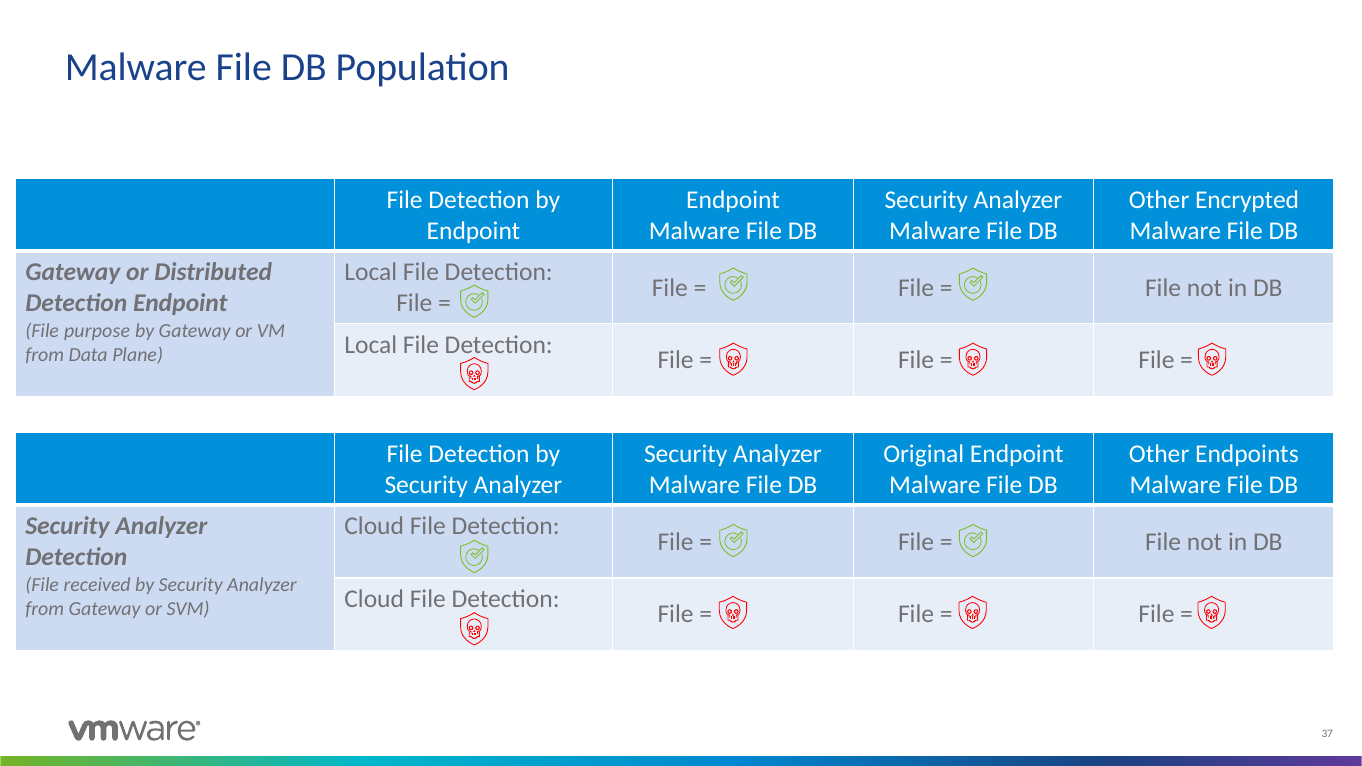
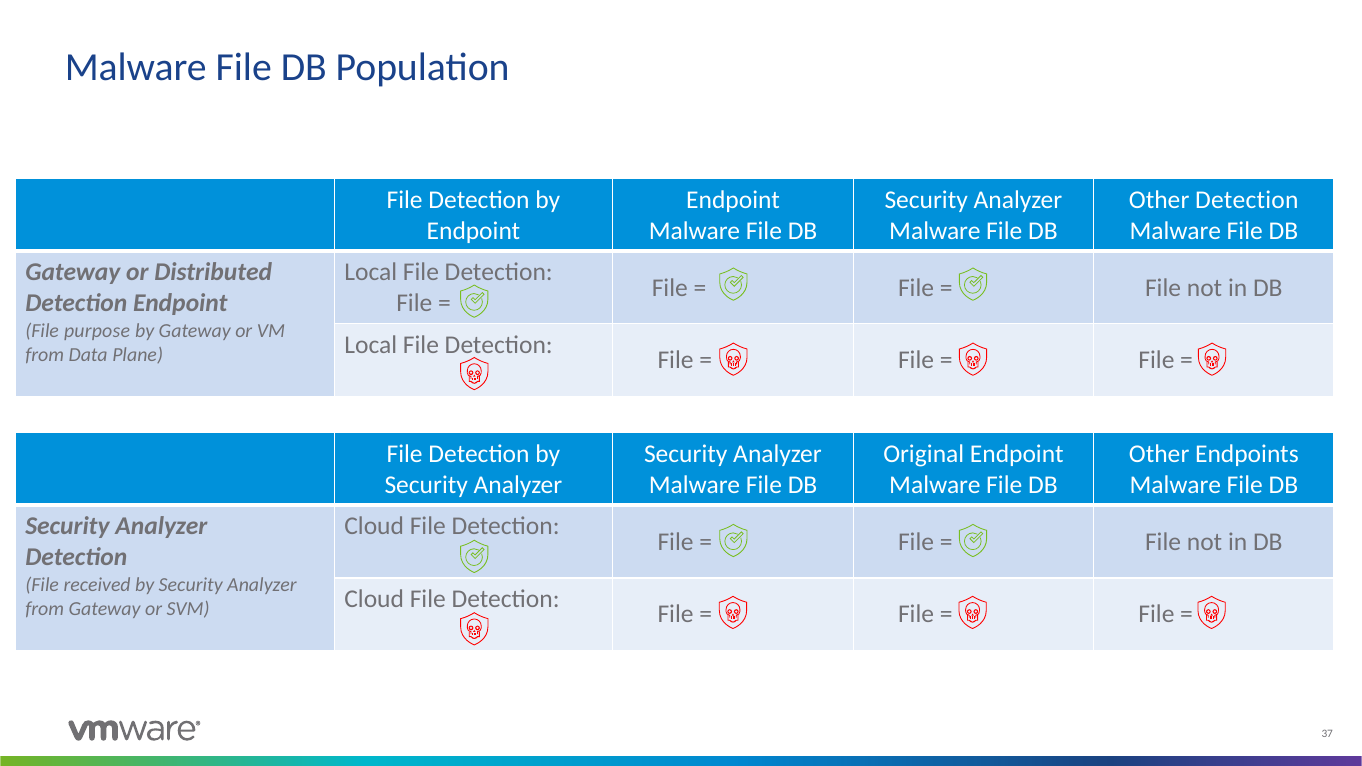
Other Encrypted: Encrypted -> Detection
